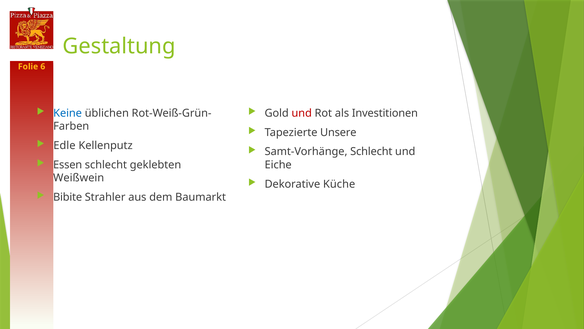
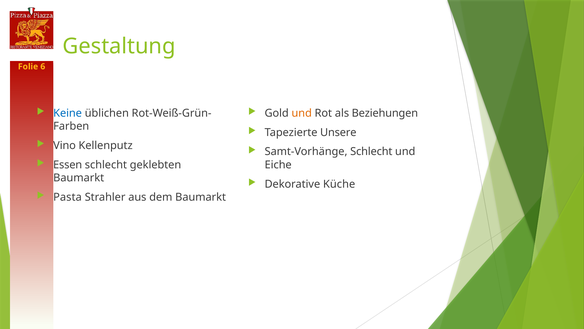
und at (302, 113) colour: red -> orange
Investitionen: Investitionen -> Beziehungen
Edle: Edle -> Vino
Weißwein at (79, 178): Weißwein -> Baumarkt
Bibite: Bibite -> Pasta
